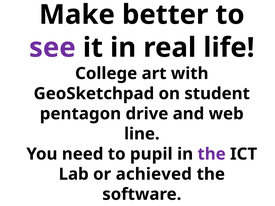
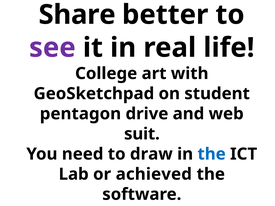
Make: Make -> Share
line: line -> suit
pupil: pupil -> draw
the at (212, 154) colour: purple -> blue
